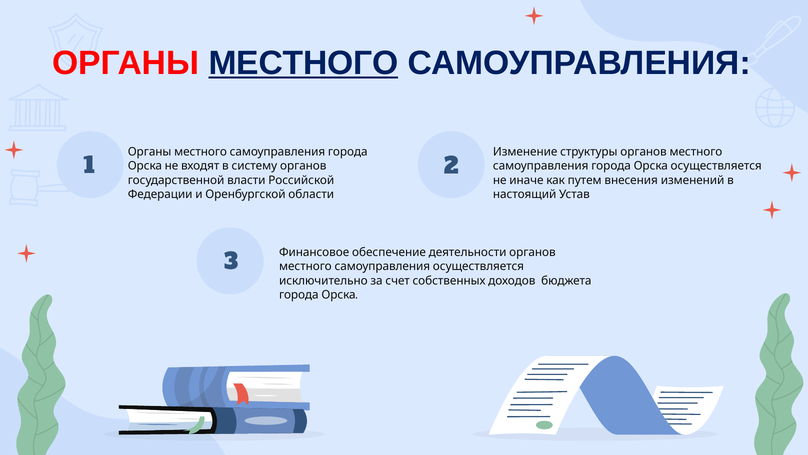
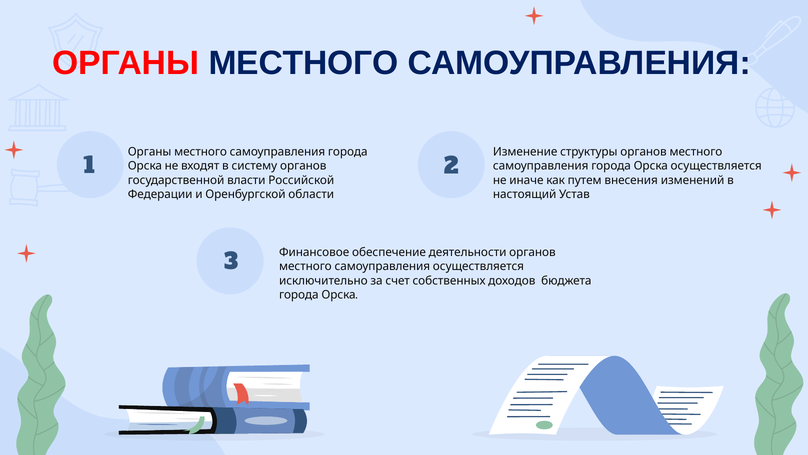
МЕСТНОГО underline: present -> none
